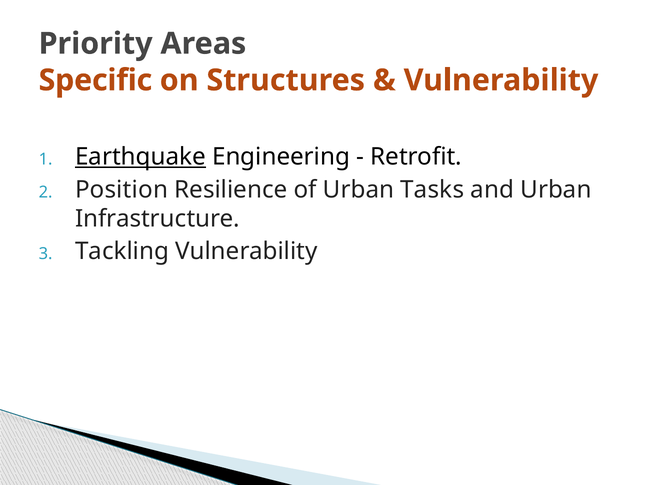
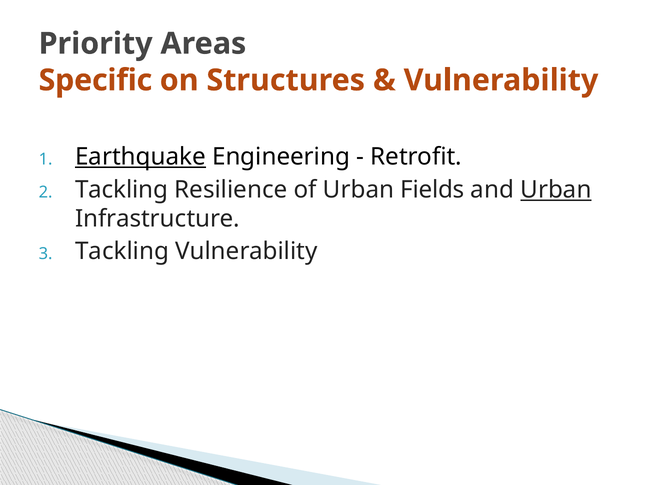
Position at (121, 189): Position -> Tackling
Tasks: Tasks -> Fields
Urban at (556, 189) underline: none -> present
